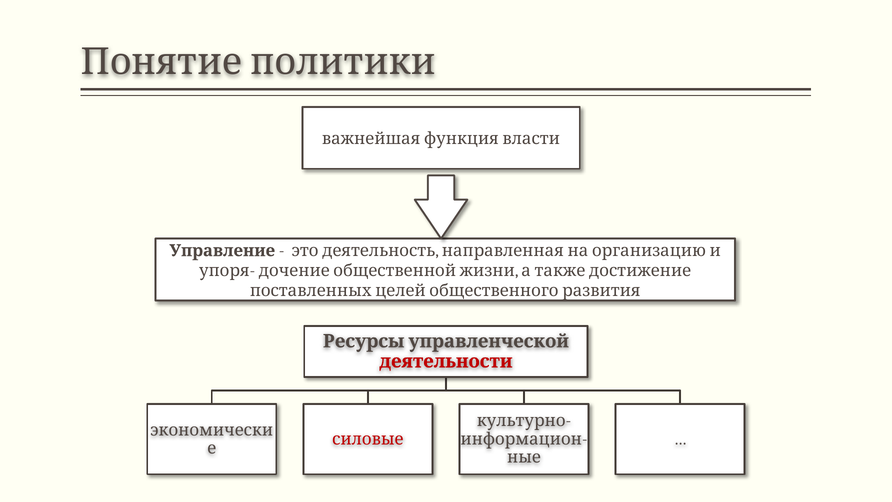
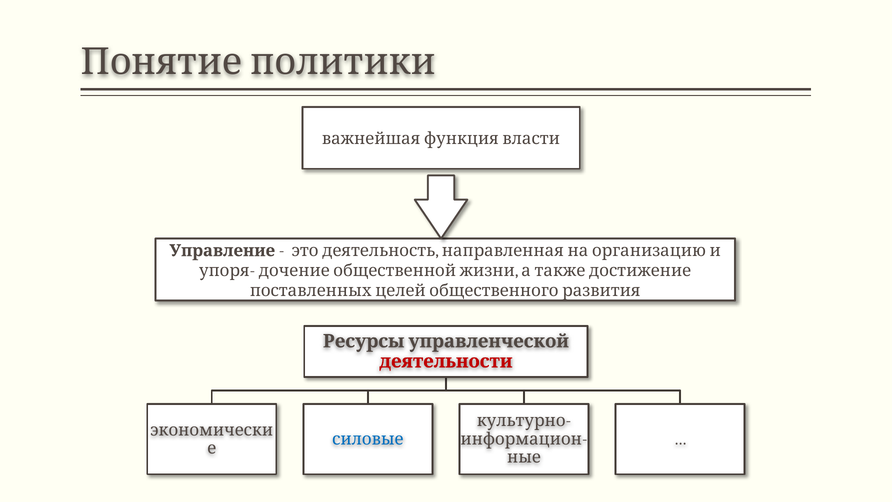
силовые colour: red -> blue
